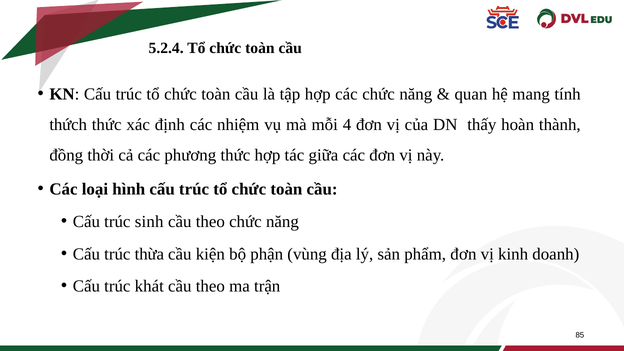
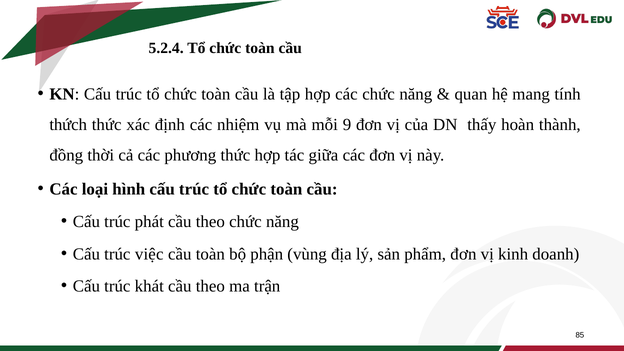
4: 4 -> 9
sinh: sinh -> phát
thừa: thừa -> việc
cầu kiện: kiện -> toàn
